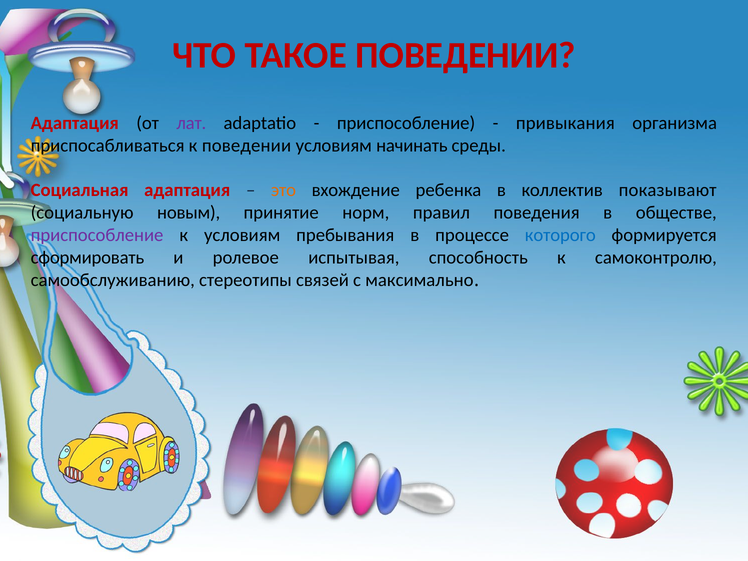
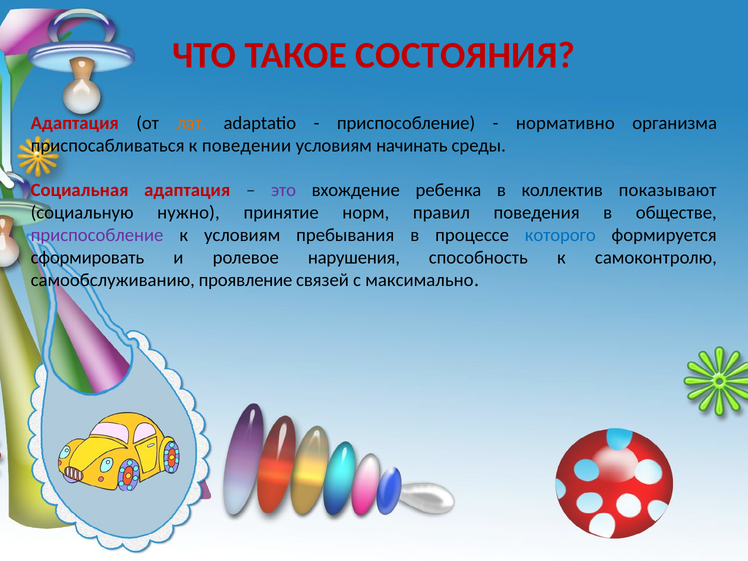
ТАКОЕ ПОВЕДЕНИИ: ПОВЕДЕНИИ -> СОСТОЯНИЯ
лат colour: purple -> orange
привыкания: привыкания -> нормативно
это colour: orange -> purple
новым: новым -> нужно
испытывая: испытывая -> нарушения
стереотипы: стереотипы -> проявление
